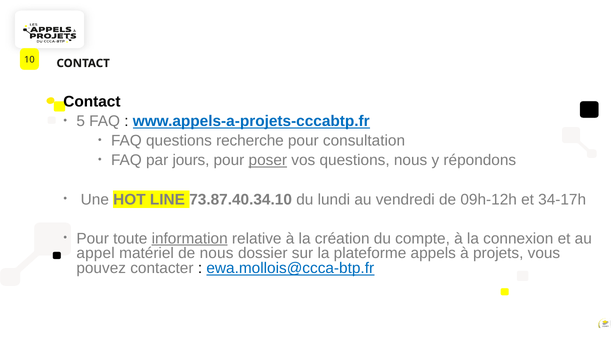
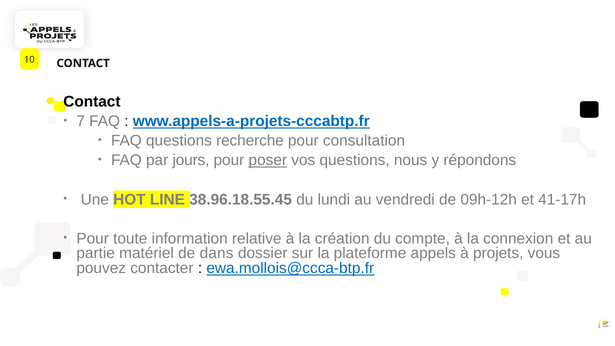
5: 5 -> 7
73.87.40.34.10: 73.87.40.34.10 -> 38.96.18.55.45
34-17h: 34-17h -> 41-17h
information underline: present -> none
appel: appel -> partie
de nous: nous -> dans
